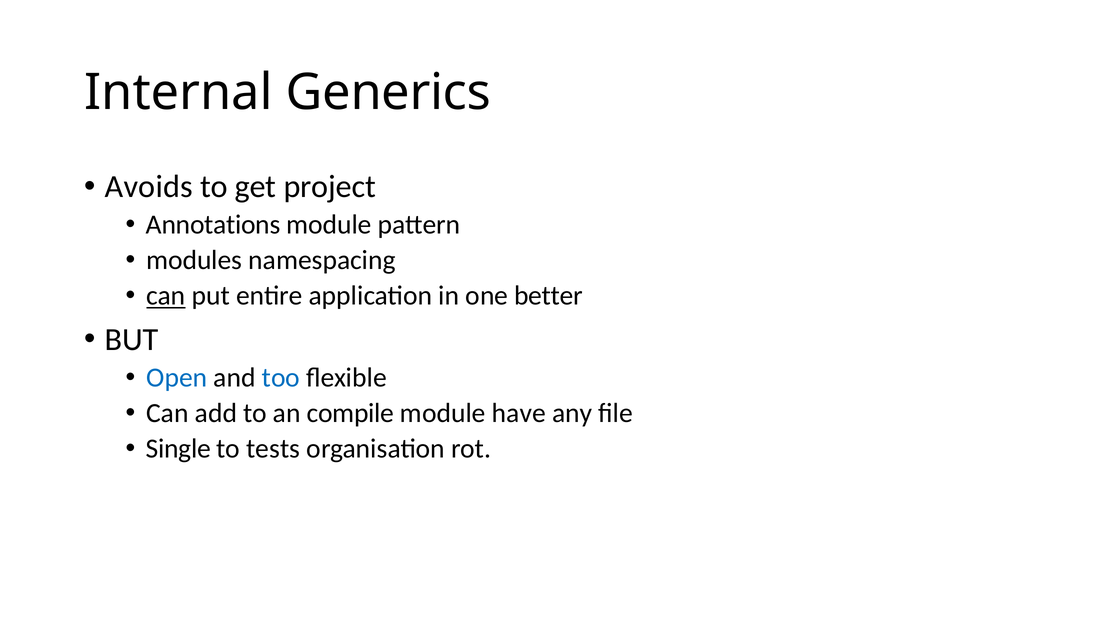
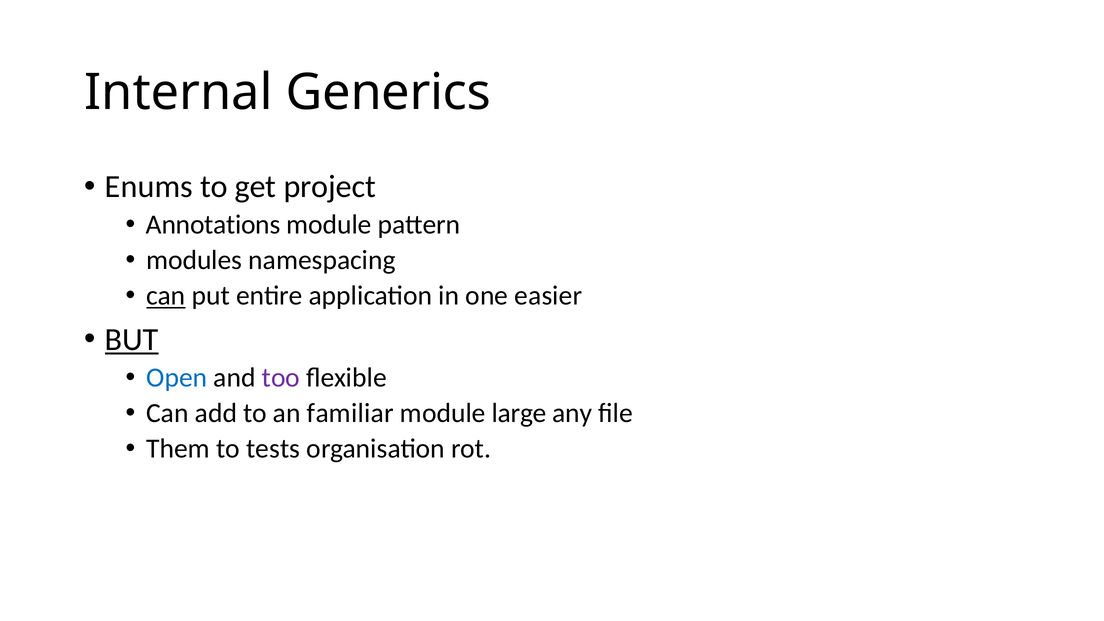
Avoids: Avoids -> Enums
better: better -> easier
BUT underline: none -> present
too colour: blue -> purple
compile: compile -> familiar
have: have -> large
Single: Single -> Them
